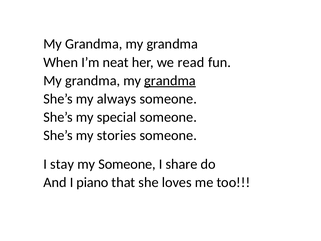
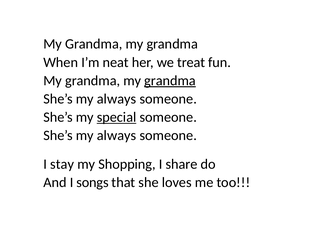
read: read -> treat
special underline: none -> present
stories at (117, 135): stories -> always
my Someone: Someone -> Shopping
piano: piano -> songs
